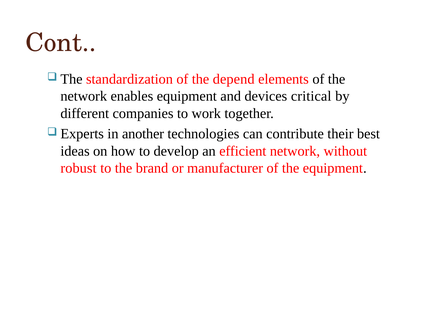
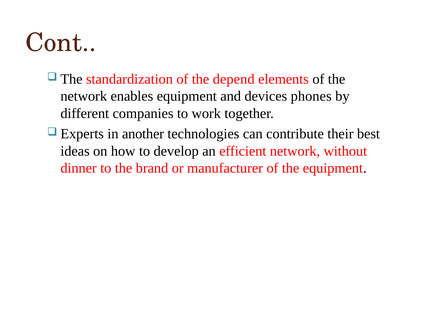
critical: critical -> phones
robust: robust -> dinner
